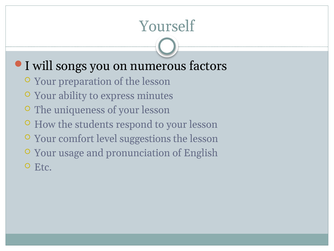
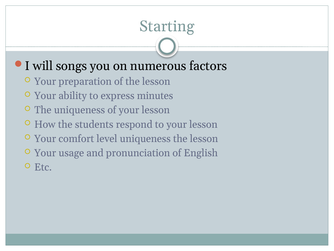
Yourself: Yourself -> Starting
level suggestions: suggestions -> uniqueness
